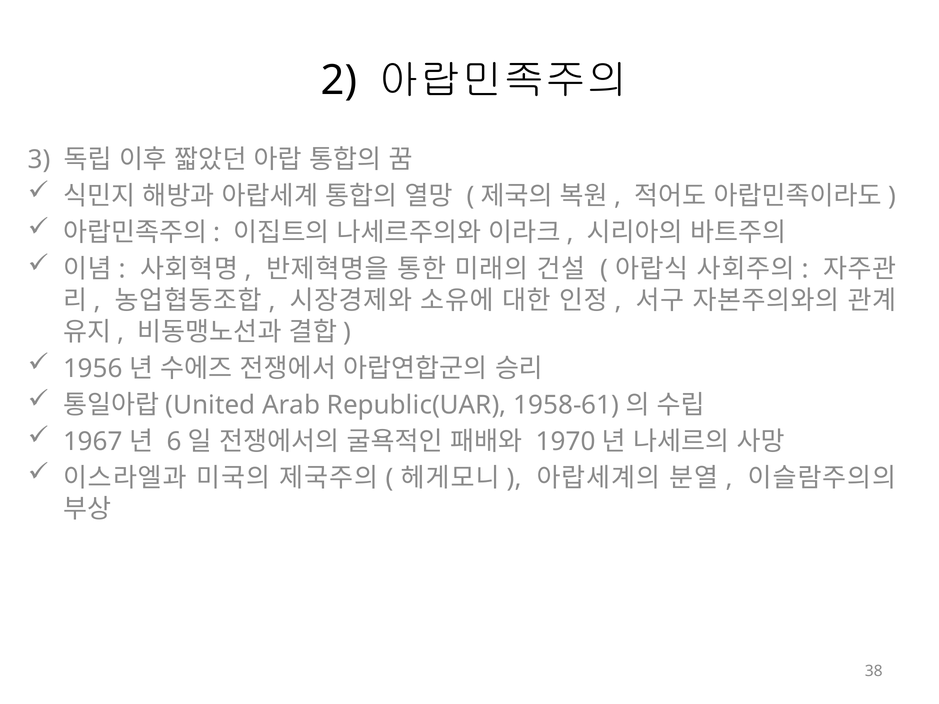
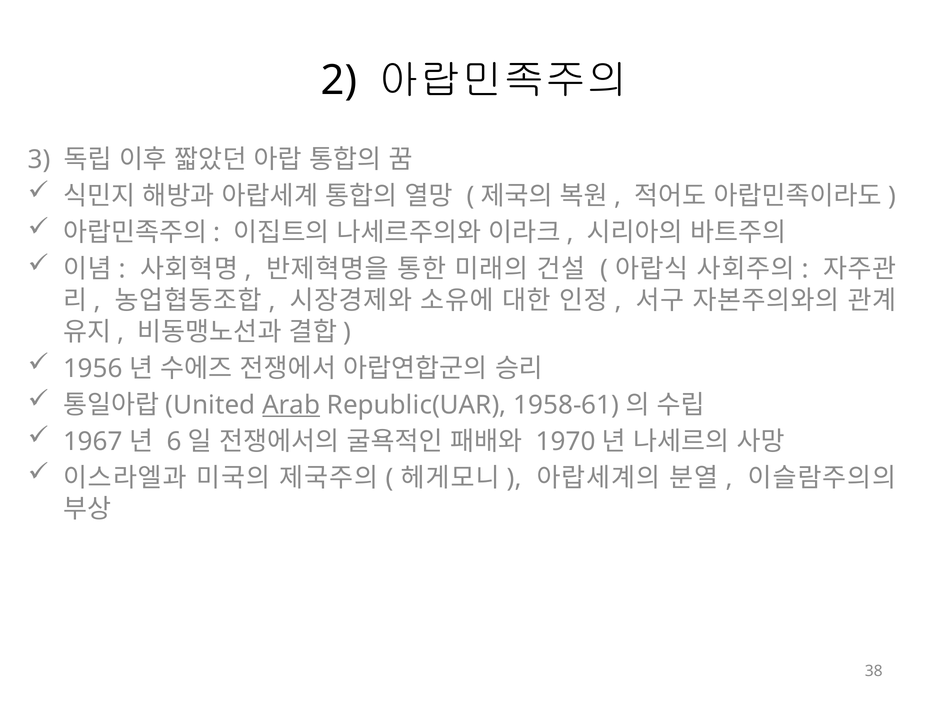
Arab underline: none -> present
